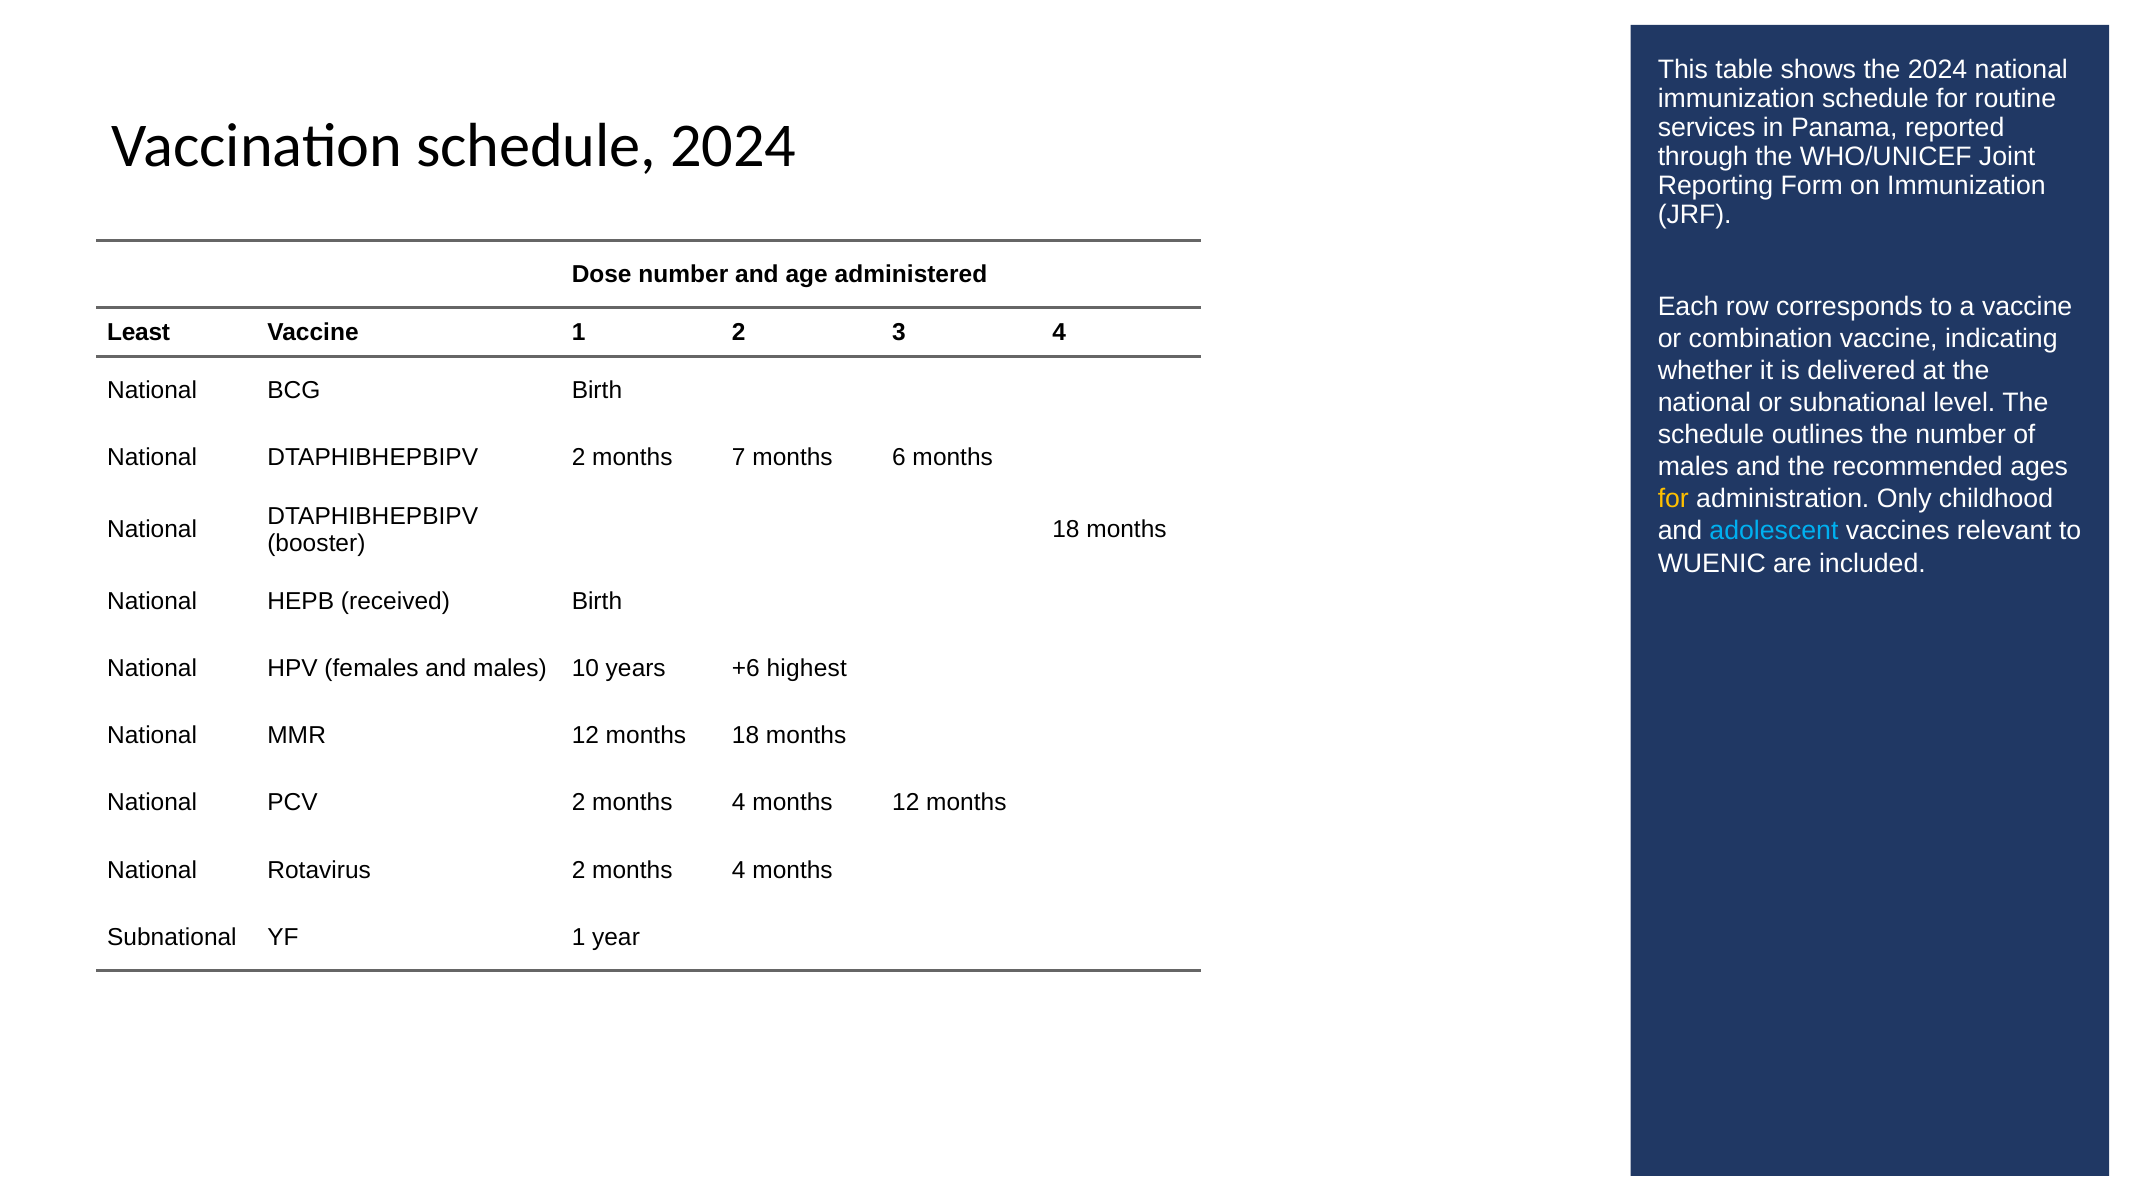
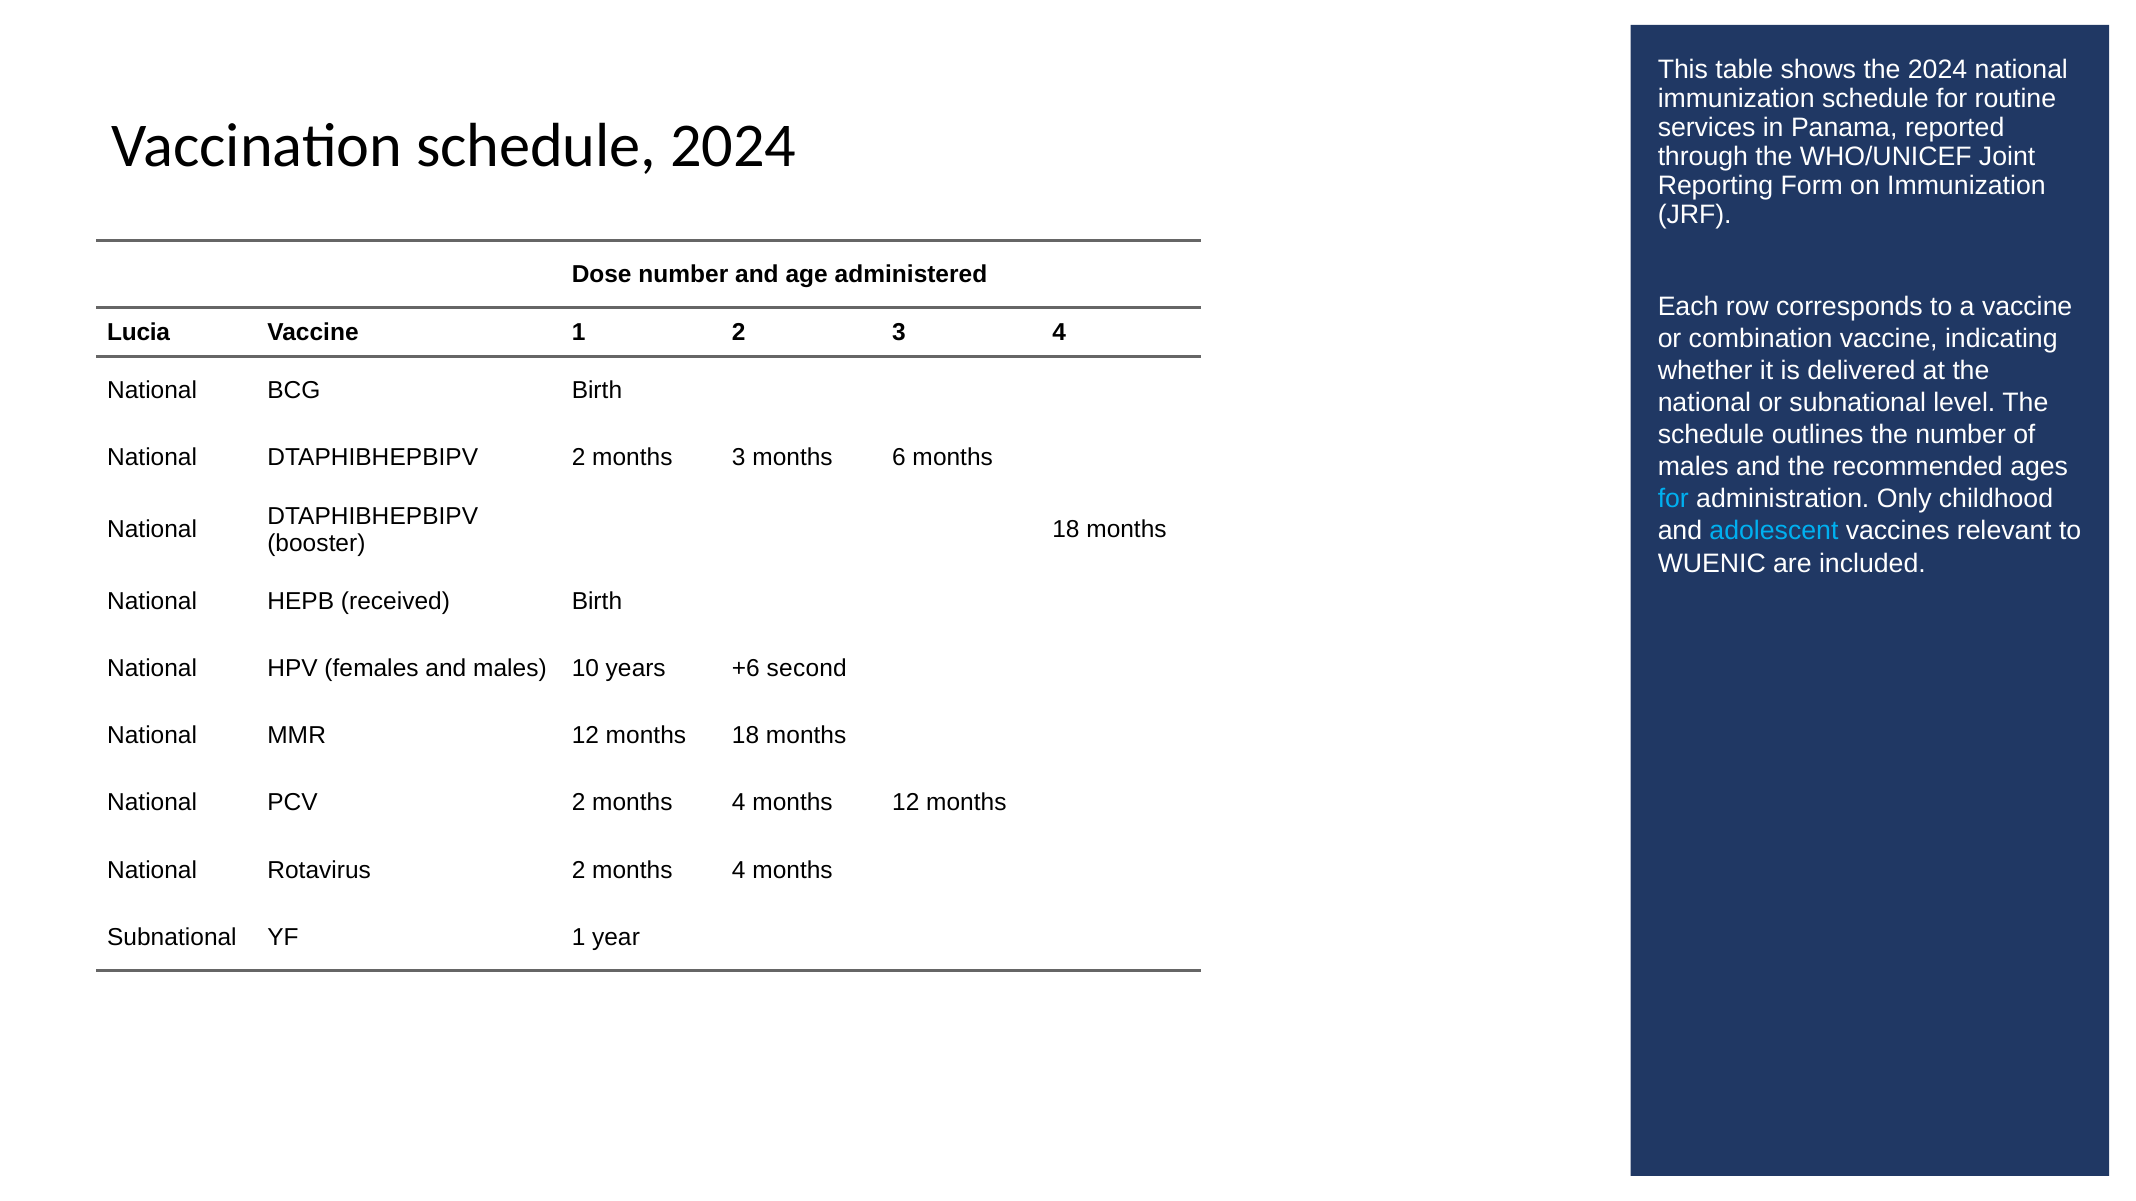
Least: Least -> Lucia
months 7: 7 -> 3
for at (1673, 499) colour: yellow -> light blue
highest: highest -> second
